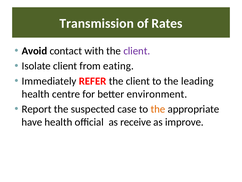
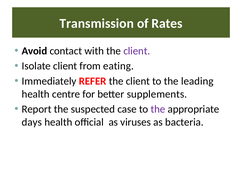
environment: environment -> supplements
the at (158, 109) colour: orange -> purple
have: have -> days
receive: receive -> viruses
improve: improve -> bacteria
